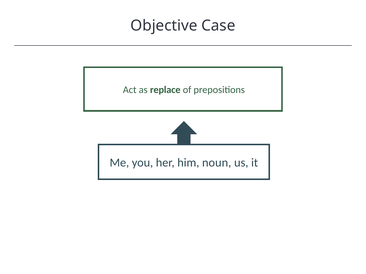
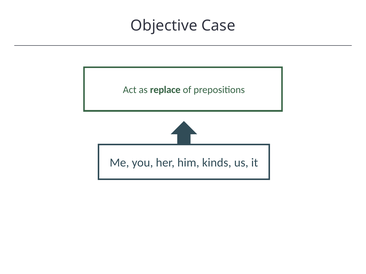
noun: noun -> kinds
